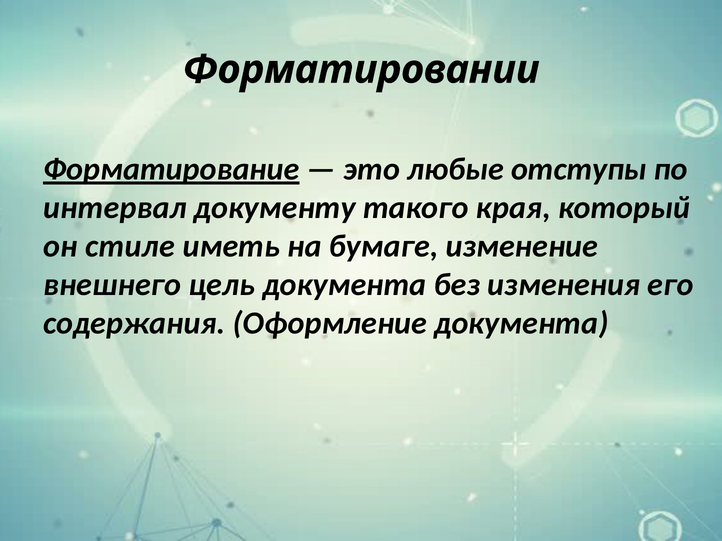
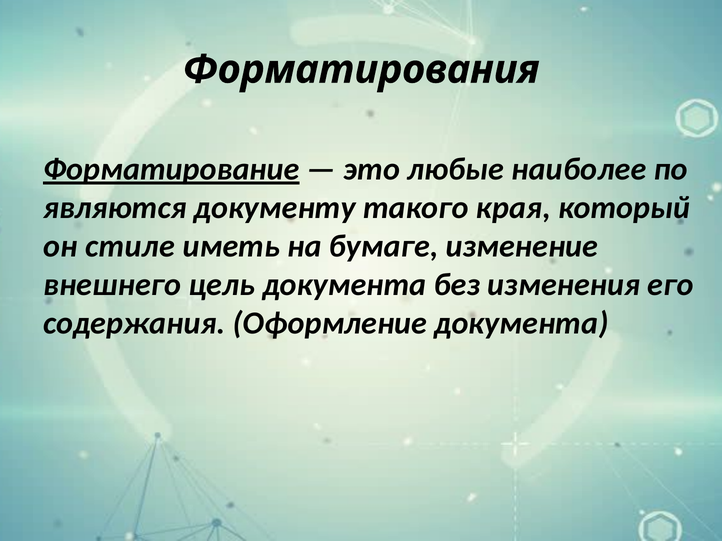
Форматировании: Форматировании -> Форматирования
отступы: отступы -> наиболее
интервал: интервал -> являются
